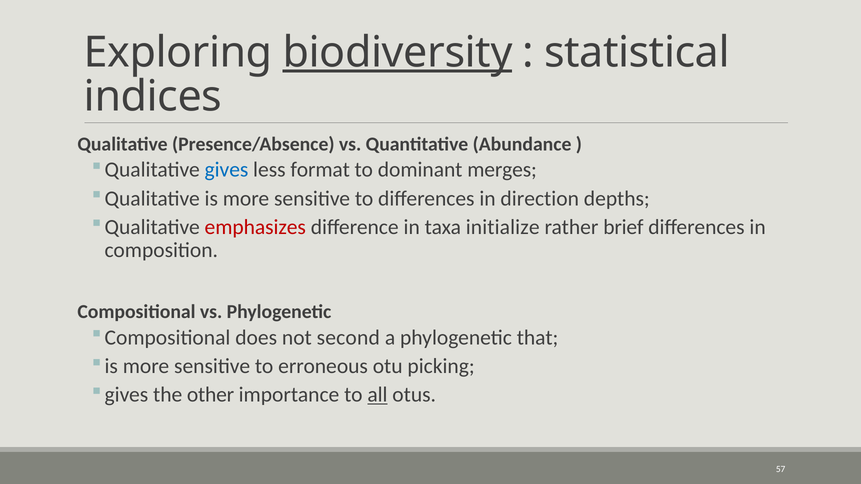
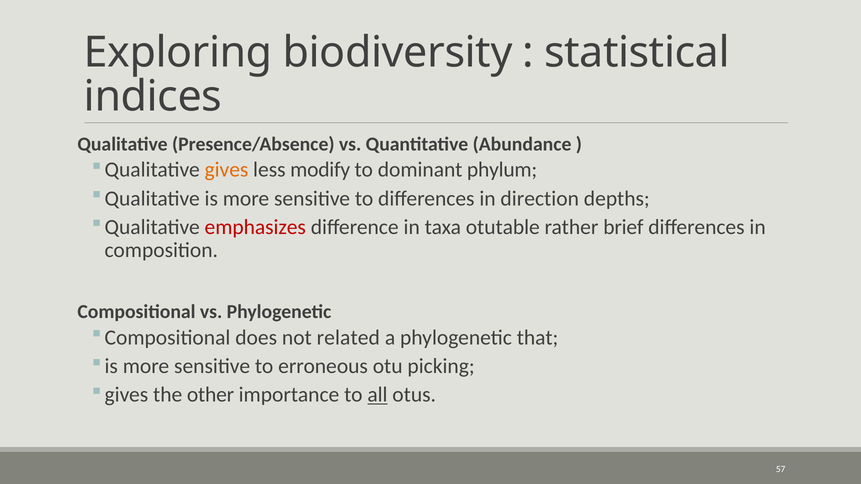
biodiversity underline: present -> none
gives at (226, 170) colour: blue -> orange
format: format -> modify
merges: merges -> phylum
initialize: initialize -> otutable
second: second -> related
